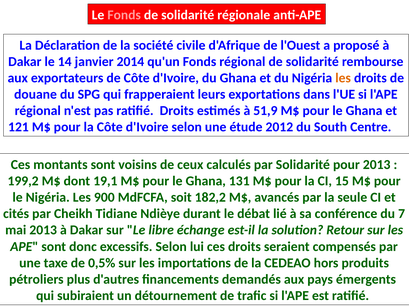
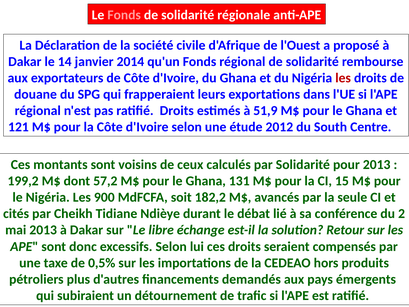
les at (343, 78) colour: orange -> red
19,1: 19,1 -> 57,2
7: 7 -> 2
